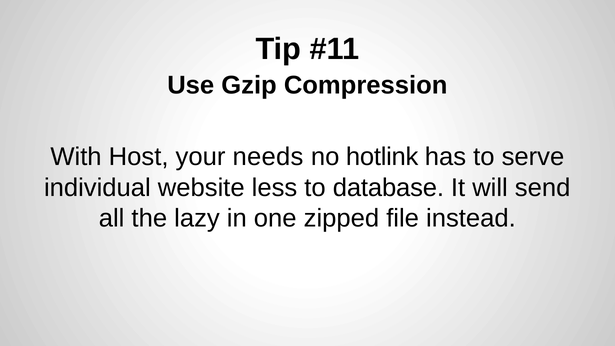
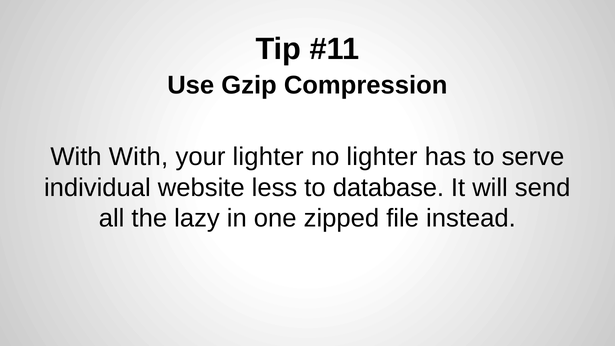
With Host: Host -> With
your needs: needs -> lighter
no hotlink: hotlink -> lighter
